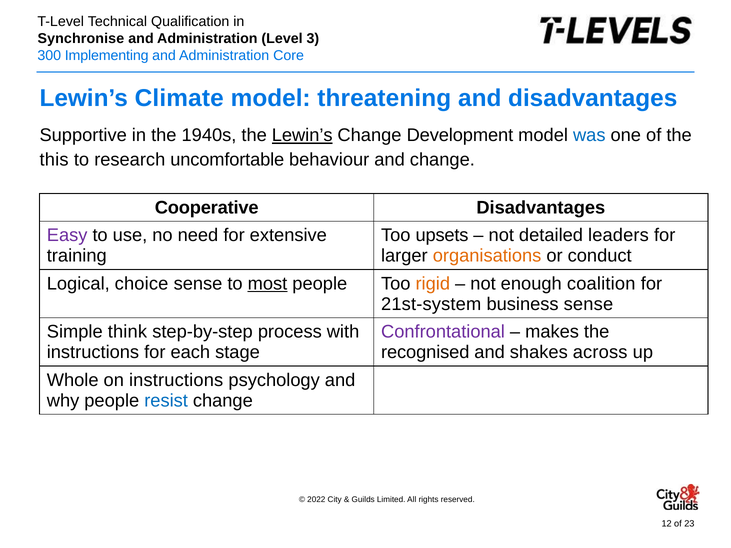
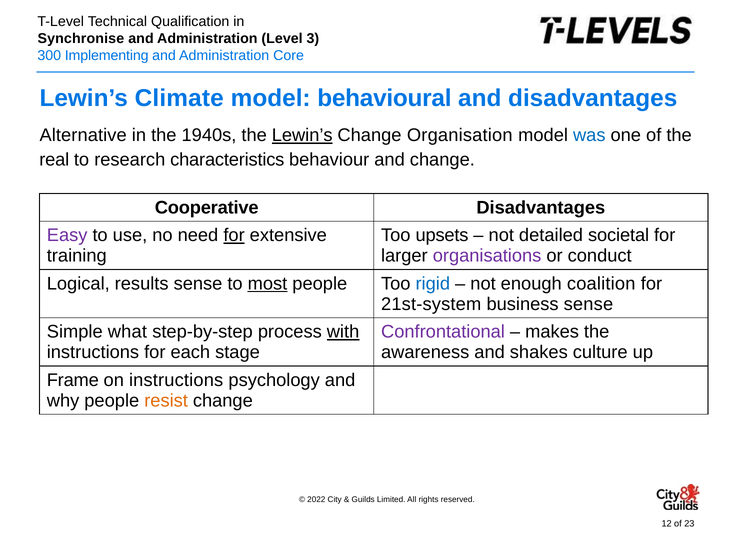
threatening: threatening -> behavioural
Supportive: Supportive -> Alternative
Development: Development -> Organisation
this: this -> real
uncomfortable: uncomfortable -> characteristics
for at (234, 236) underline: none -> present
leaders: leaders -> societal
organisations colour: orange -> purple
choice: choice -> results
rigid colour: orange -> blue
think: think -> what
with underline: none -> present
recognised: recognised -> awareness
across: across -> culture
Whole: Whole -> Frame
resist colour: blue -> orange
